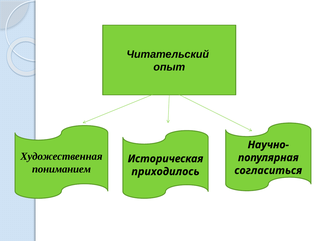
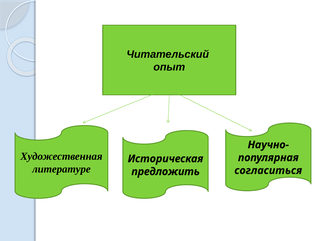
пониманием: пониманием -> литературе
приходилось: приходилось -> предложить
